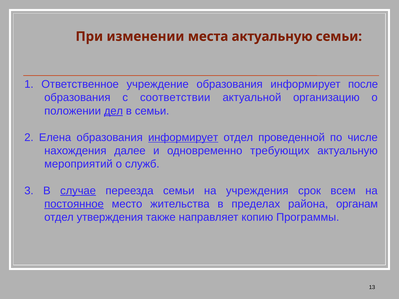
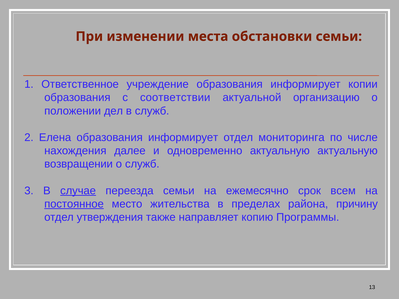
места актуальную: актуальную -> обстановки
после: после -> копии
дел underline: present -> none
в семьи: семьи -> служб
информирует at (183, 138) underline: present -> none
проведенной: проведенной -> мониторинга
одновременно требующих: требующих -> актуальную
мероприятий: мероприятий -> возвращении
учреждения: учреждения -> ежемесячно
органам: органам -> причину
